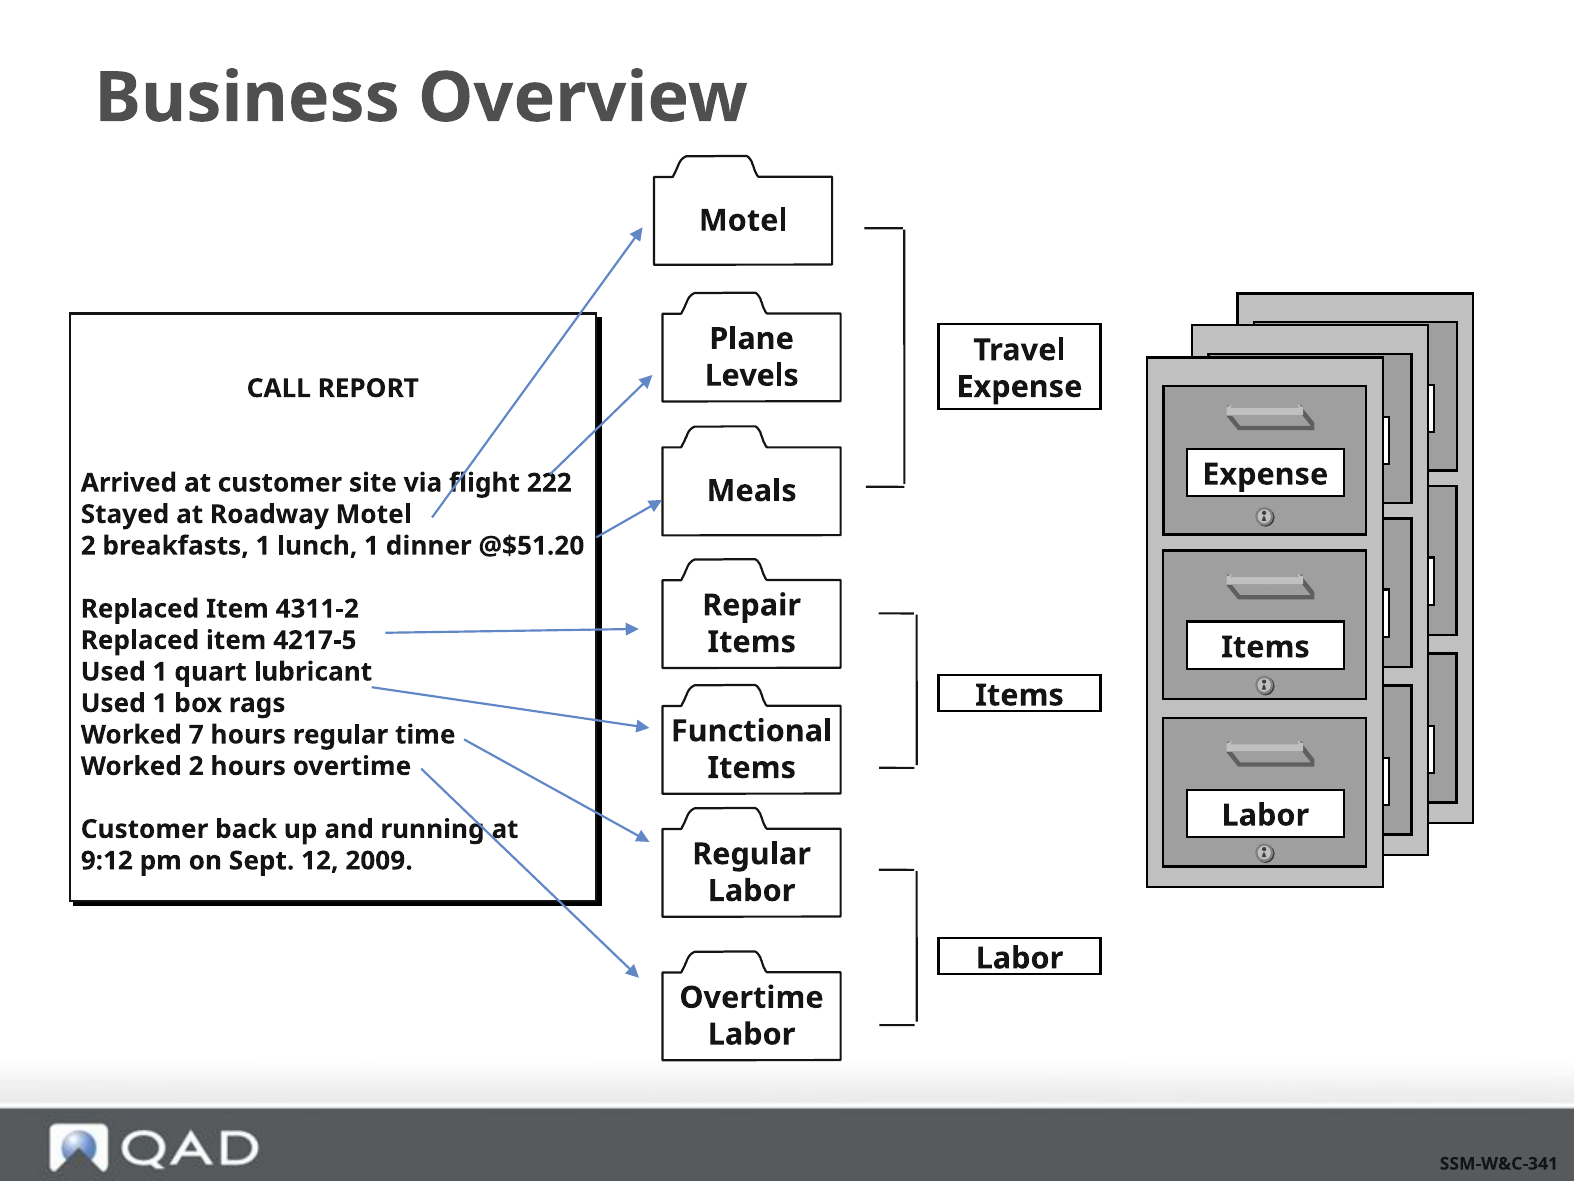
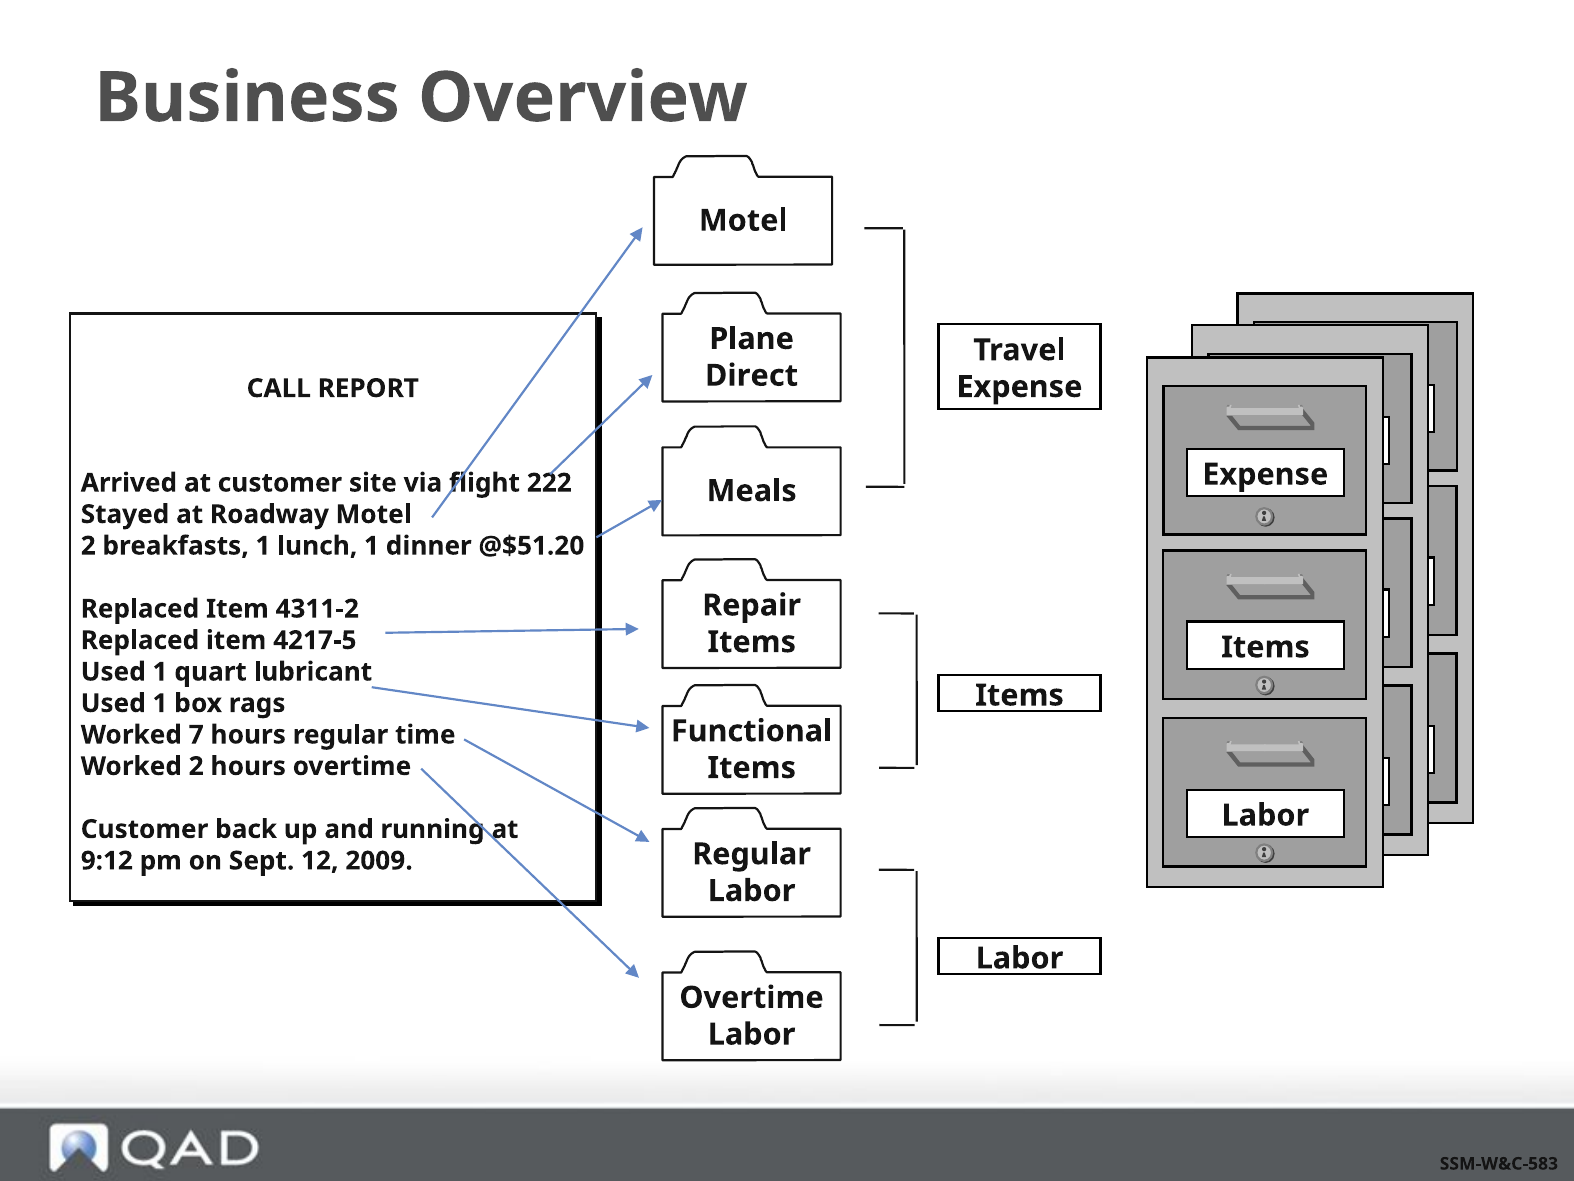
Levels: Levels -> Direct
SSM-W&C-341: SSM-W&C-341 -> SSM-W&C-583
